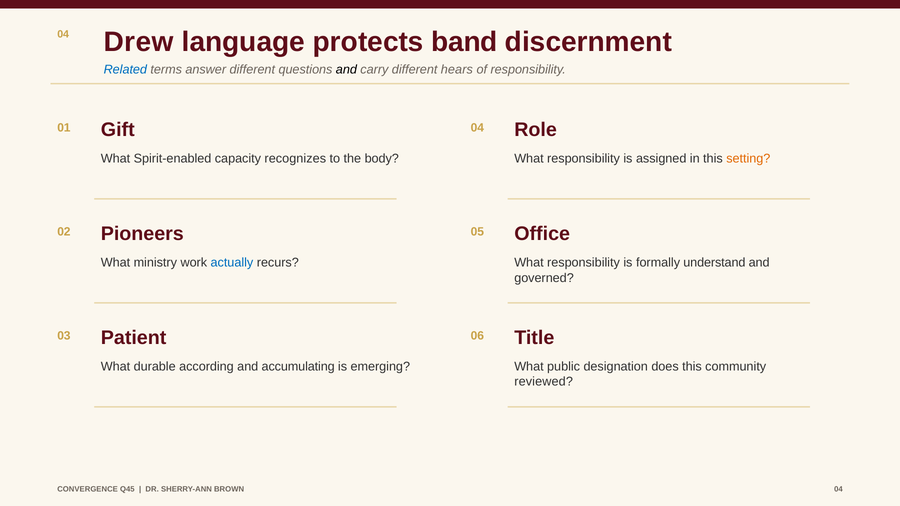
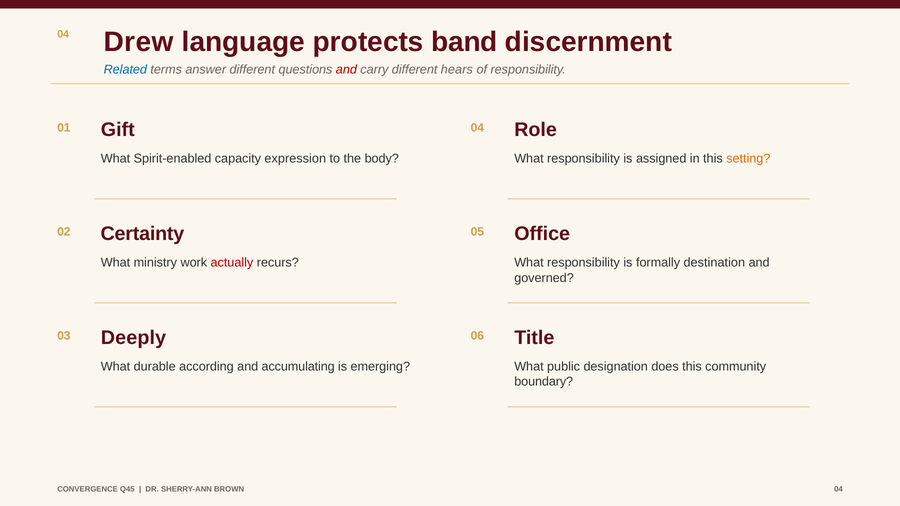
and at (346, 69) colour: black -> red
recognizes: recognizes -> expression
Pioneers: Pioneers -> Certainty
actually colour: blue -> red
understand: understand -> destination
Patient: Patient -> Deeply
reviewed: reviewed -> boundary
